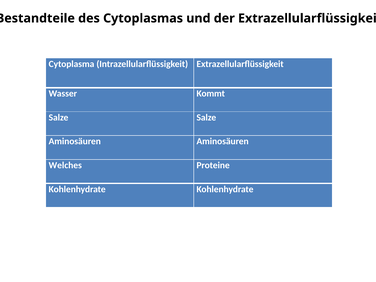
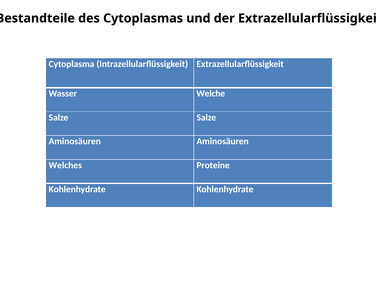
Kommt: Kommt -> Welche
